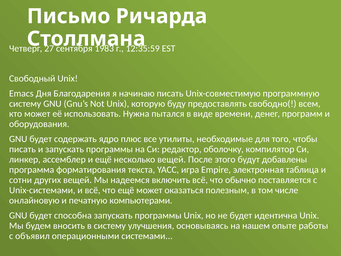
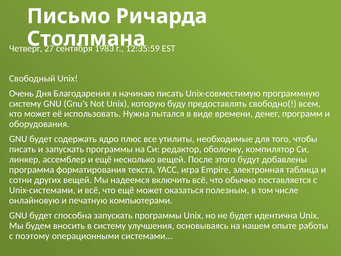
Emacs: Emacs -> Очень
объявил: объявил -> поэтому
